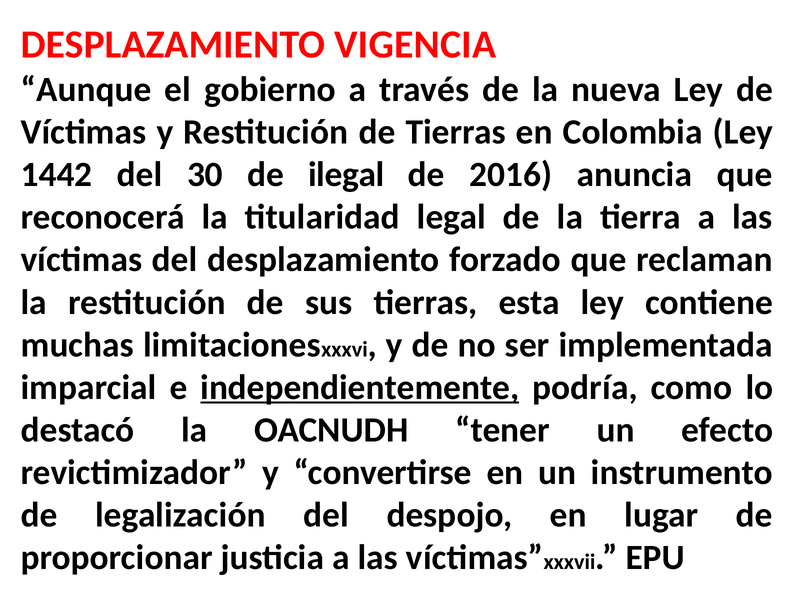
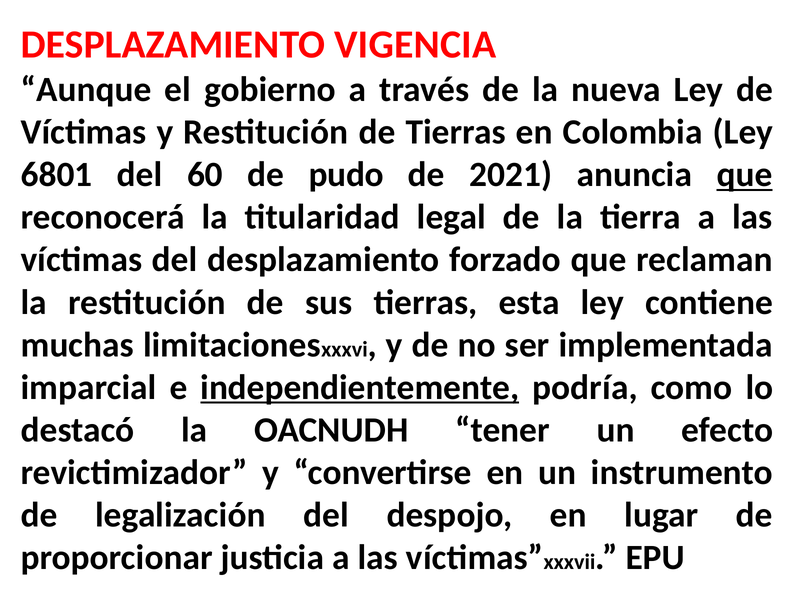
1442: 1442 -> 6801
30: 30 -> 60
ilegal: ilegal -> pudo
2016: 2016 -> 2021
que at (744, 175) underline: none -> present
